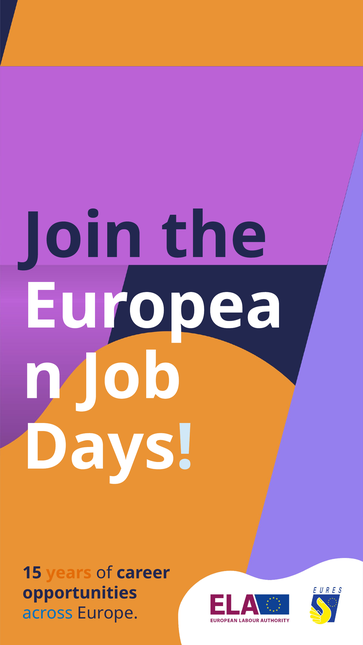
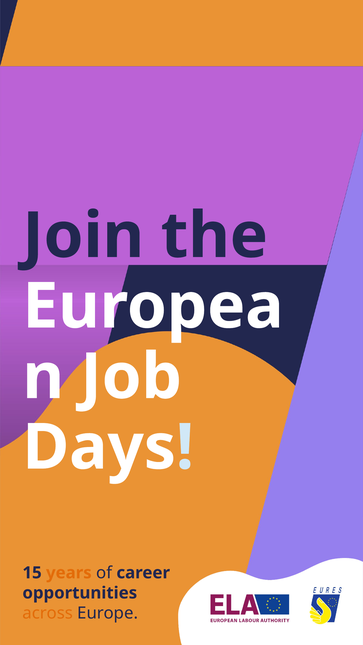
across colour: blue -> orange
